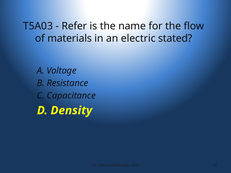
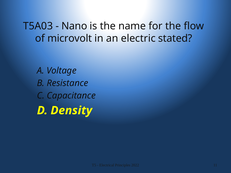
Refer: Refer -> Nano
materials: materials -> microvolt
